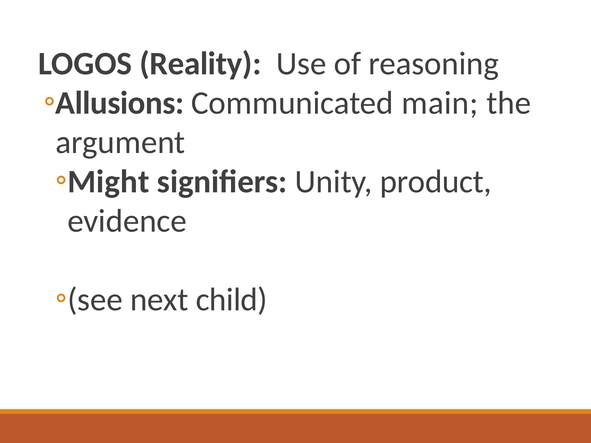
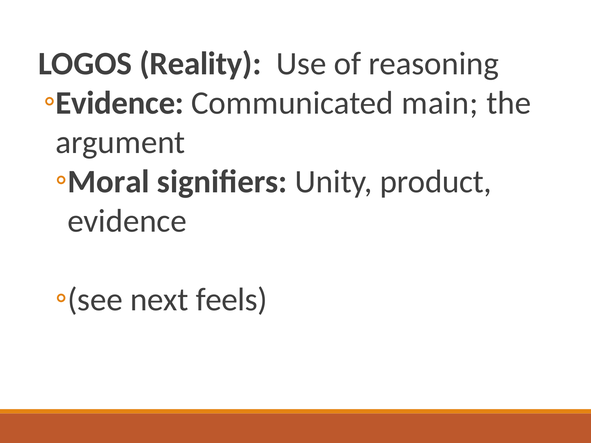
Allusions at (120, 103): Allusions -> Evidence
Might: Might -> Moral
child: child -> feels
